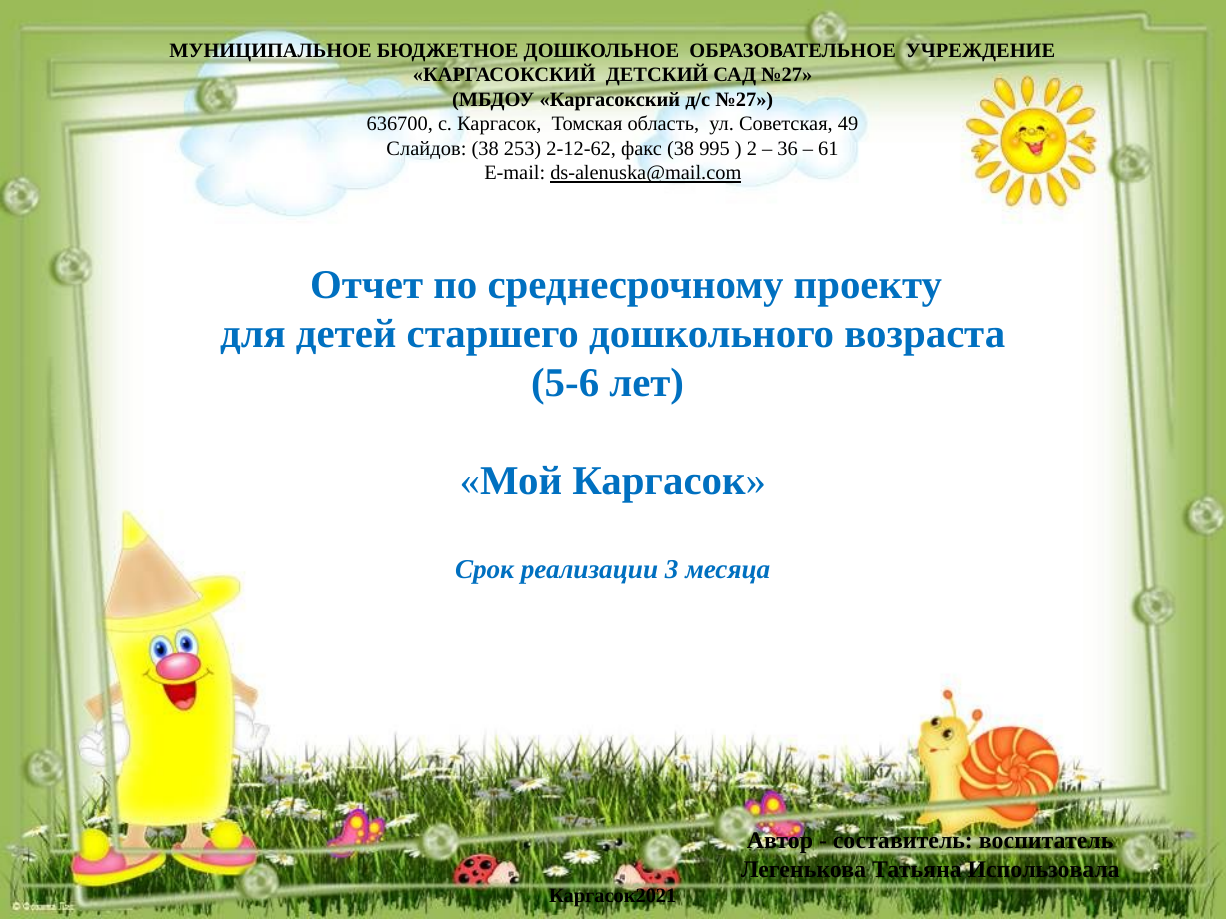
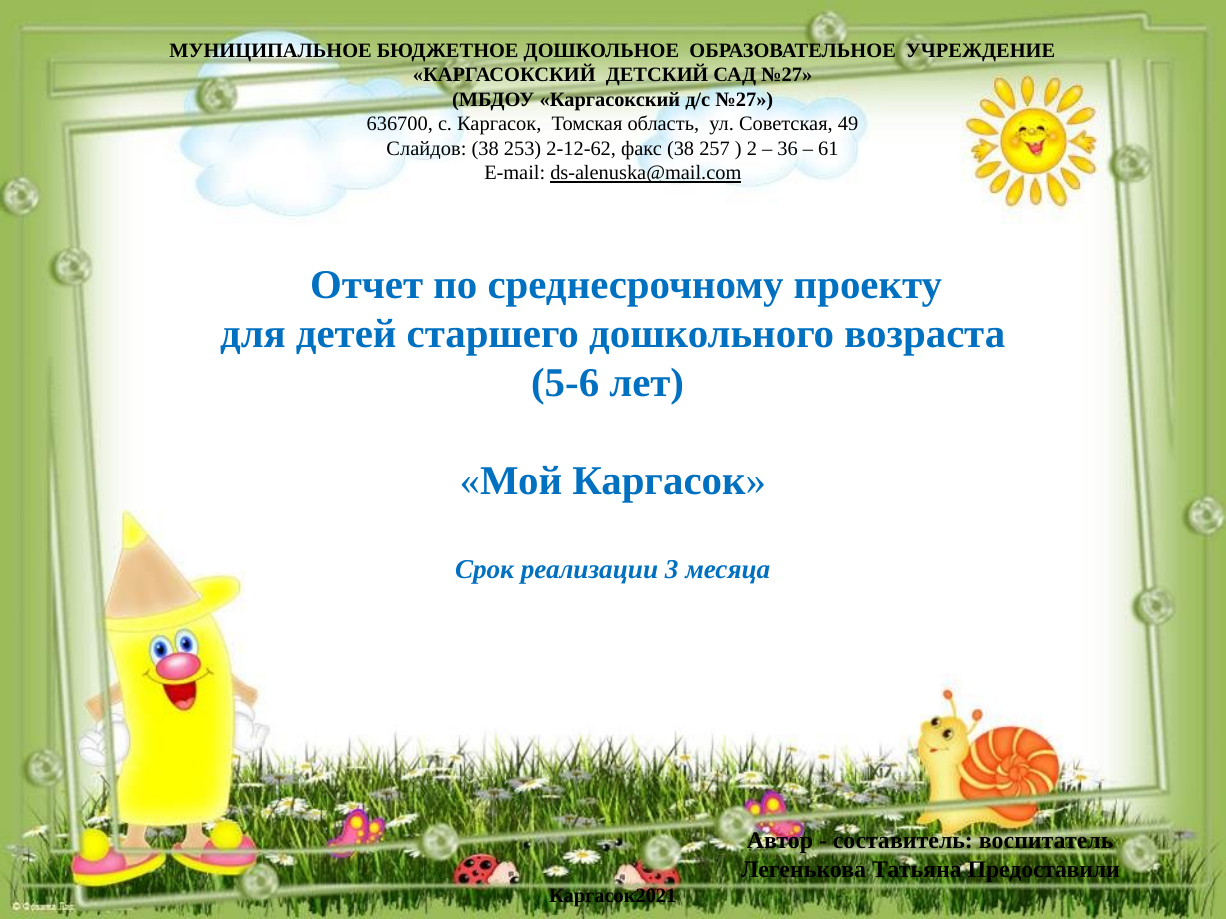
995: 995 -> 257
Использовала: Использовала -> Предоставили
